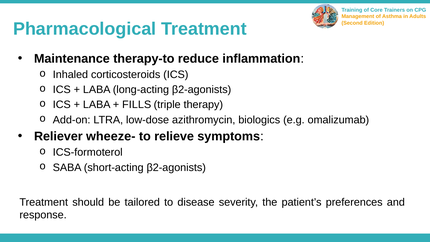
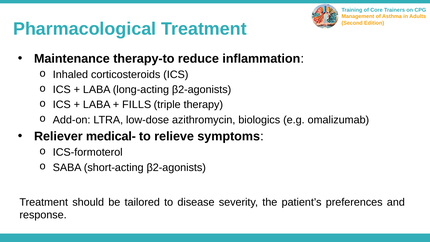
wheeze-: wheeze- -> medical-
